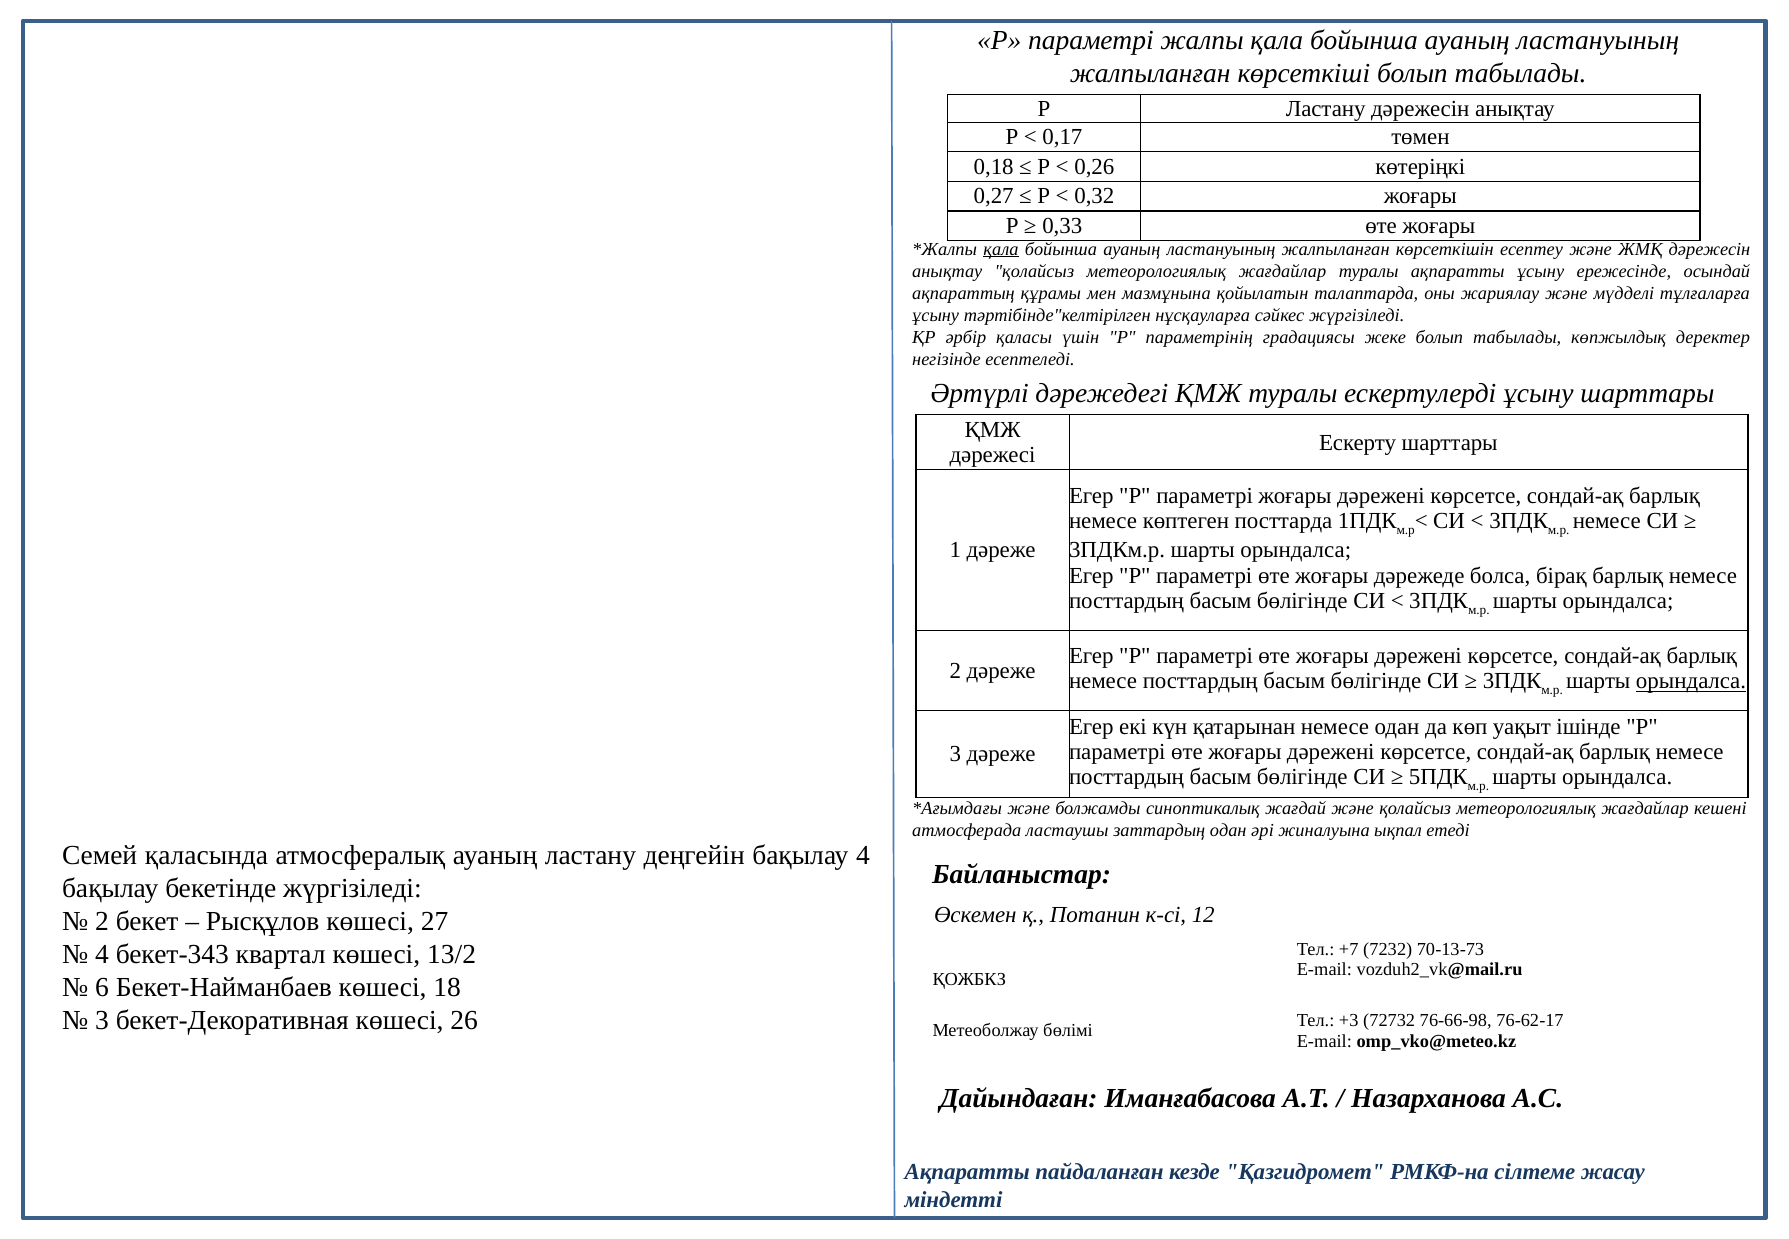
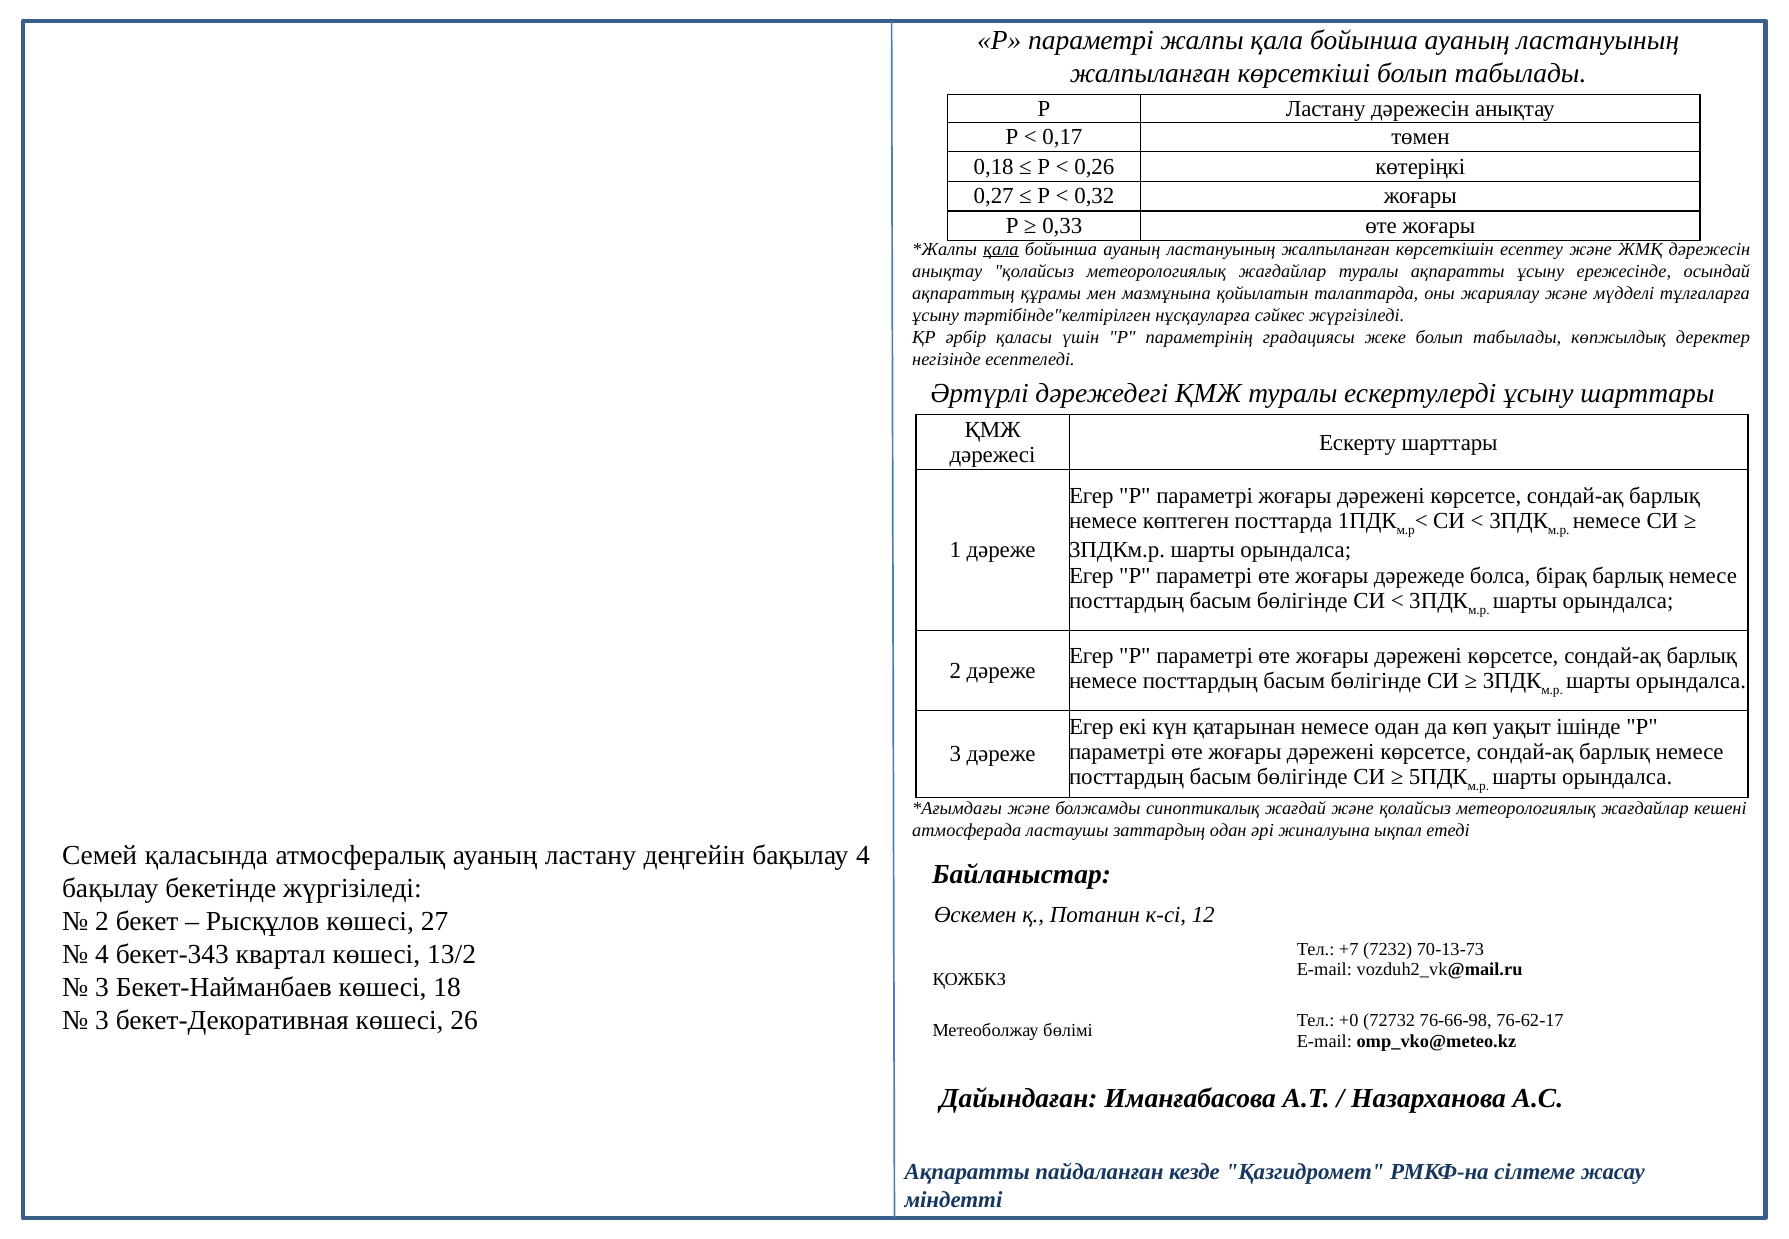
орындалса at (1691, 681) underline: present -> none
6 at (102, 987): 6 -> 3
+3: +3 -> +0
